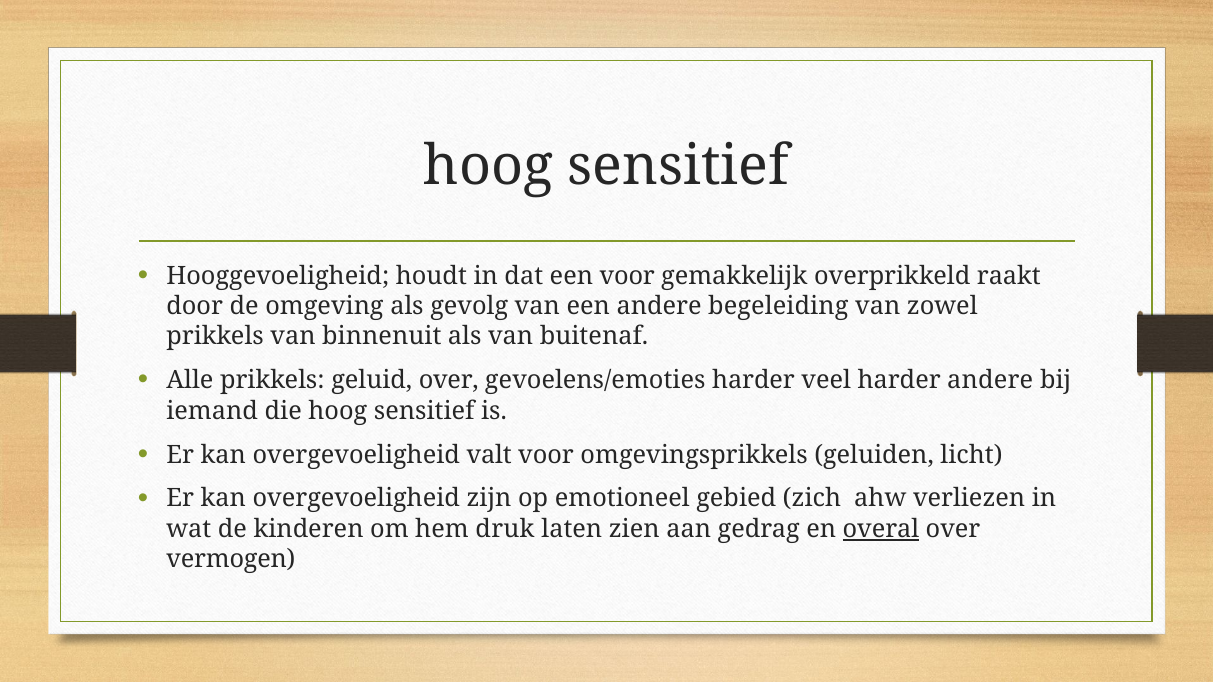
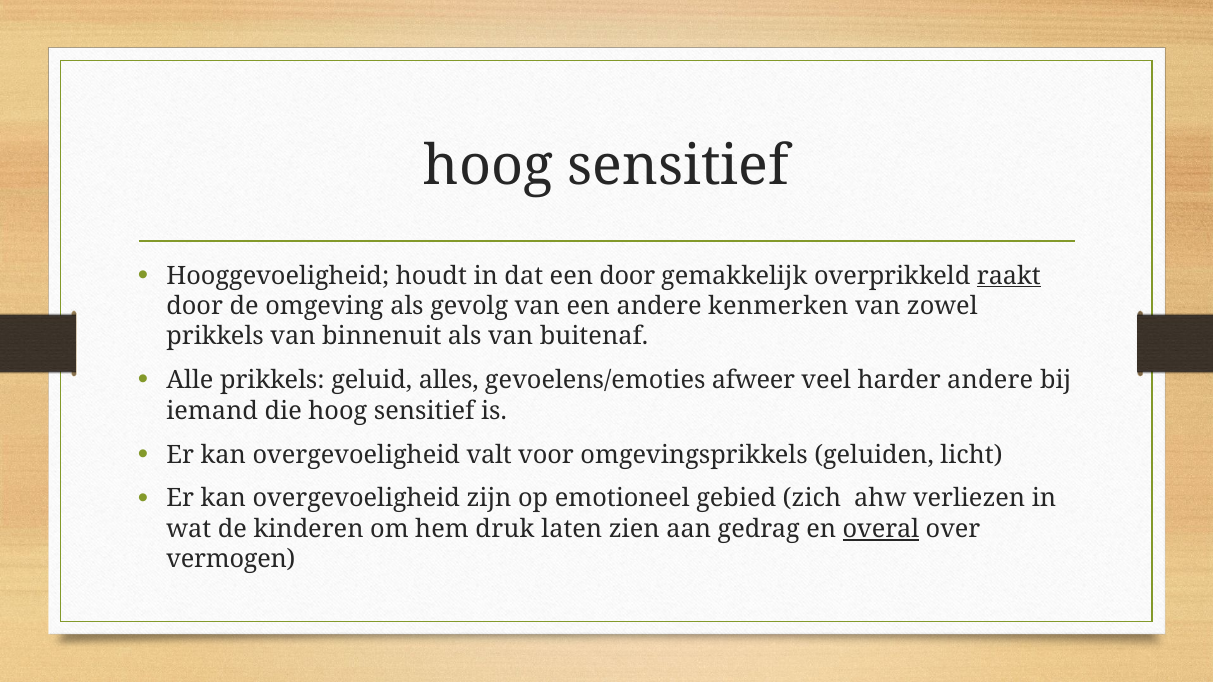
een voor: voor -> door
raakt underline: none -> present
begeleiding: begeleiding -> kenmerken
geluid over: over -> alles
gevoelens/emoties harder: harder -> afweer
